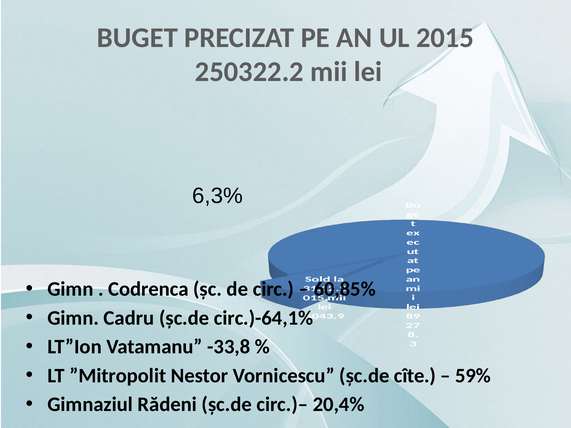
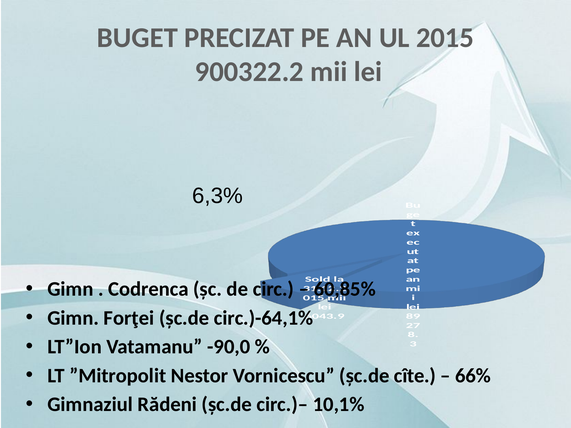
250322.2: 250322.2 -> 900322.2
Cadru: Cadru -> Forţei
-33,8: -33,8 -> -90,0
59%: 59% -> 66%
20,4%: 20,4% -> 10,1%
